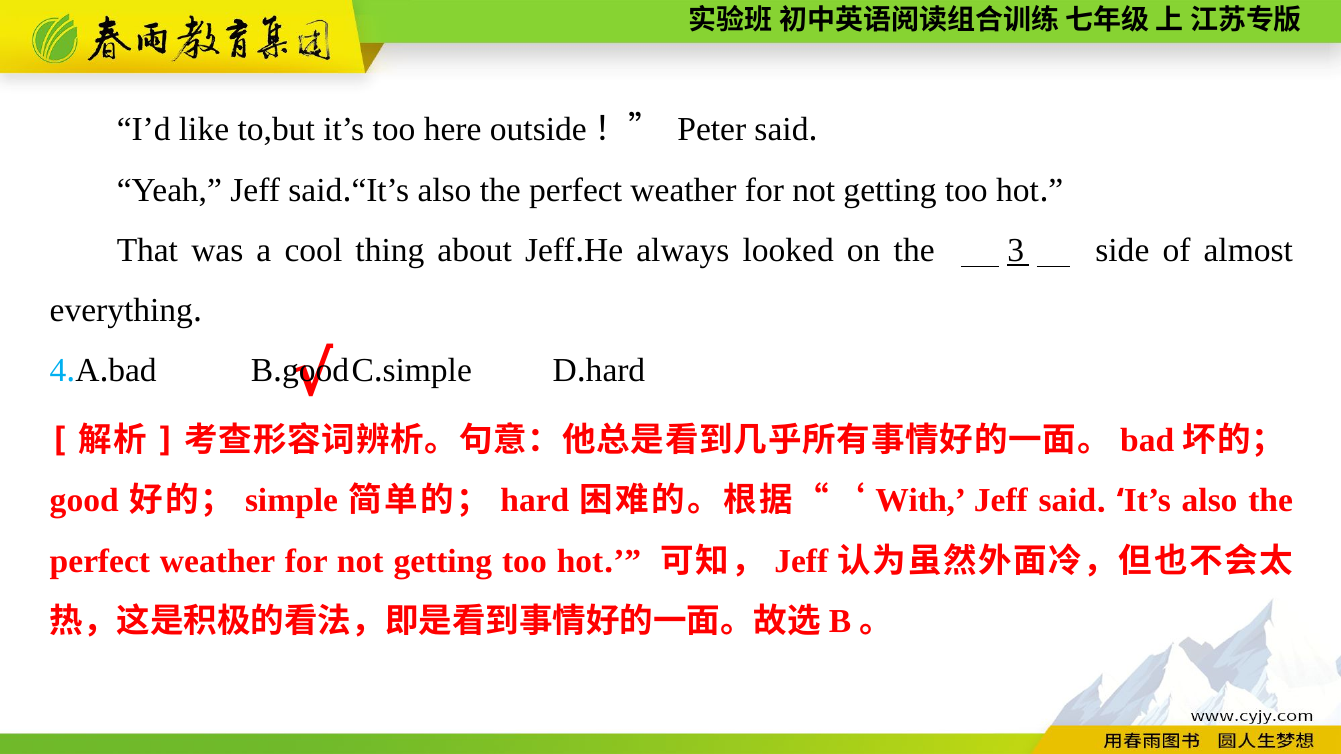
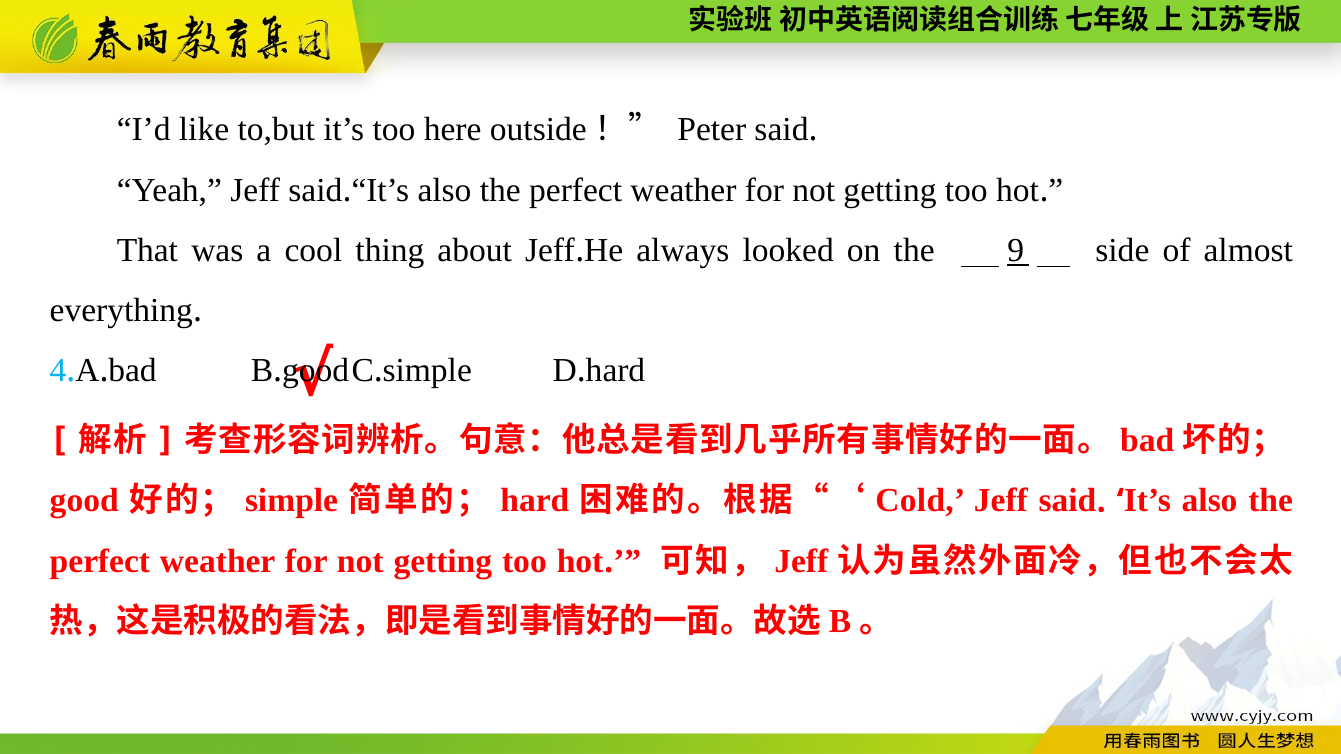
3: 3 -> 9
With: With -> Cold
